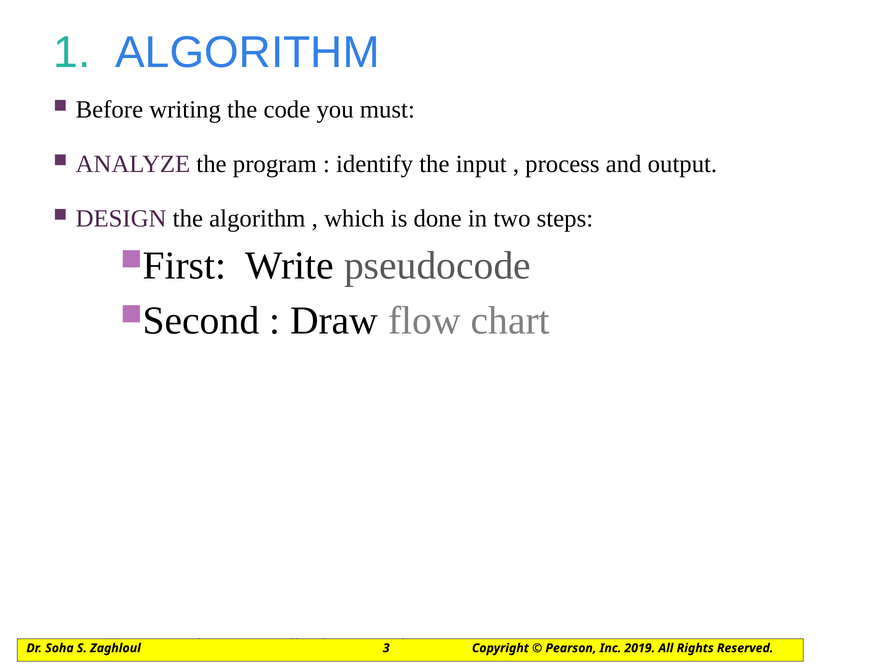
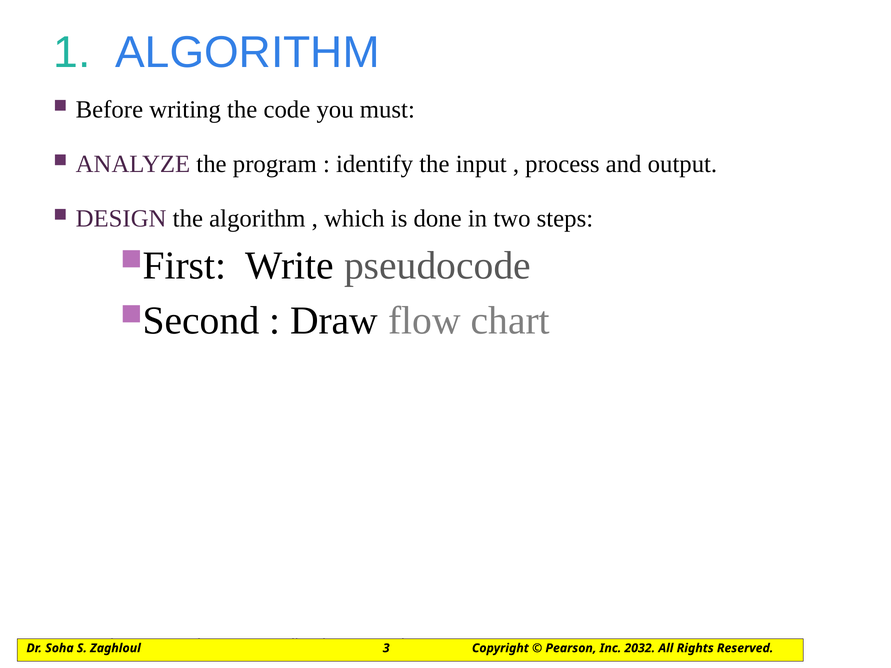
2019: 2019 -> 2032
